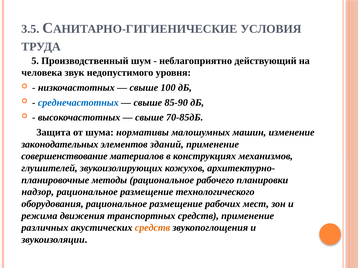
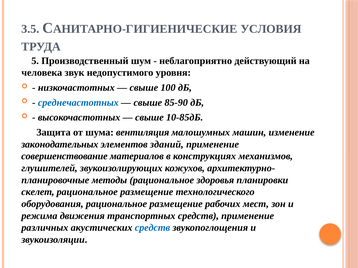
70-85дБ: 70-85дБ -> 10-85дБ
нормативы: нормативы -> вентиляция
рабочего: рабочего -> здоровья
надзор: надзор -> скелет
средств at (152, 228) colour: orange -> blue
